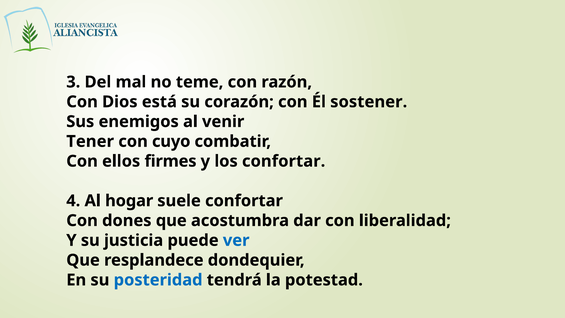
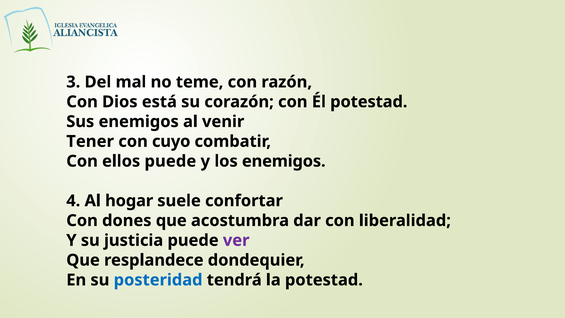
Él sostener: sostener -> potestad
ellos firmes: firmes -> puede
los confortar: confortar -> enemigos
ver colour: blue -> purple
